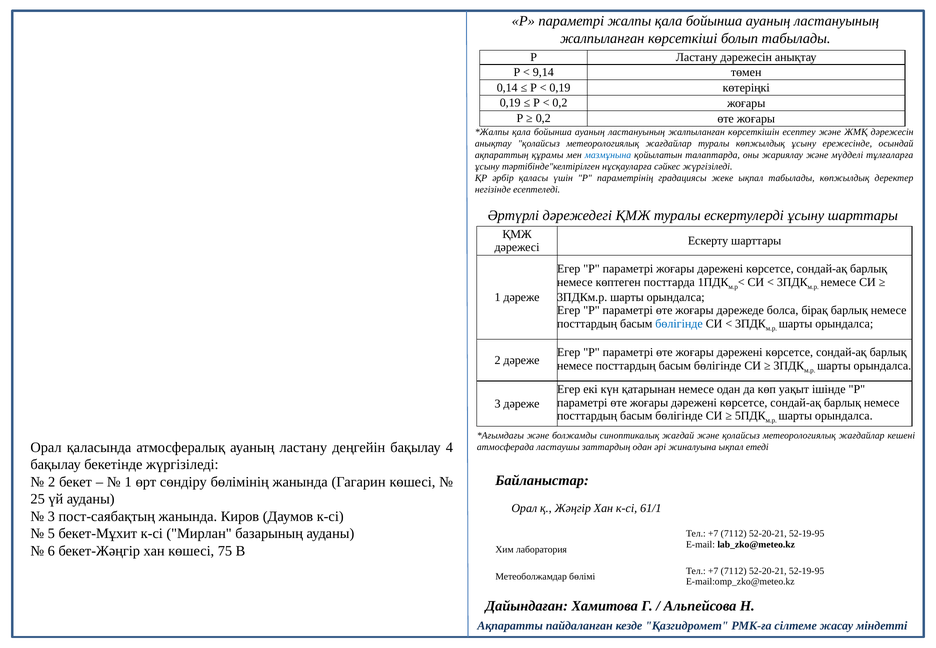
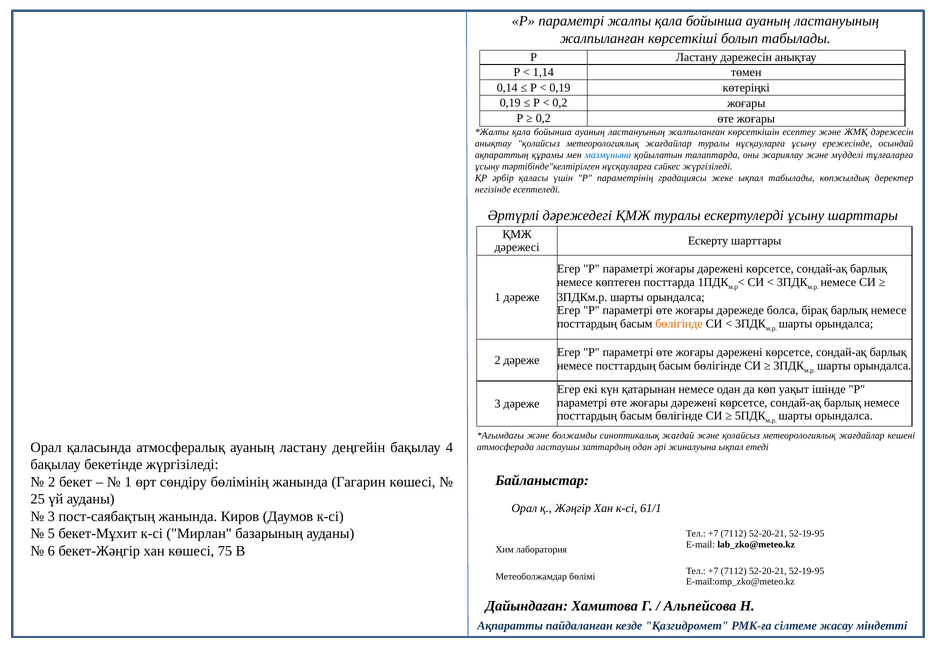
9,14: 9,14 -> 1,14
туралы көпжылдық: көпжылдық -> нұсқауларға
бөлігінде at (679, 324) colour: blue -> orange
